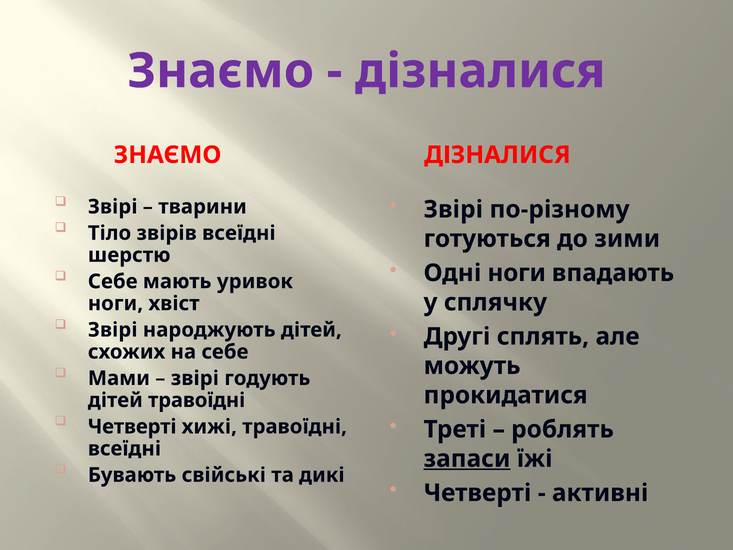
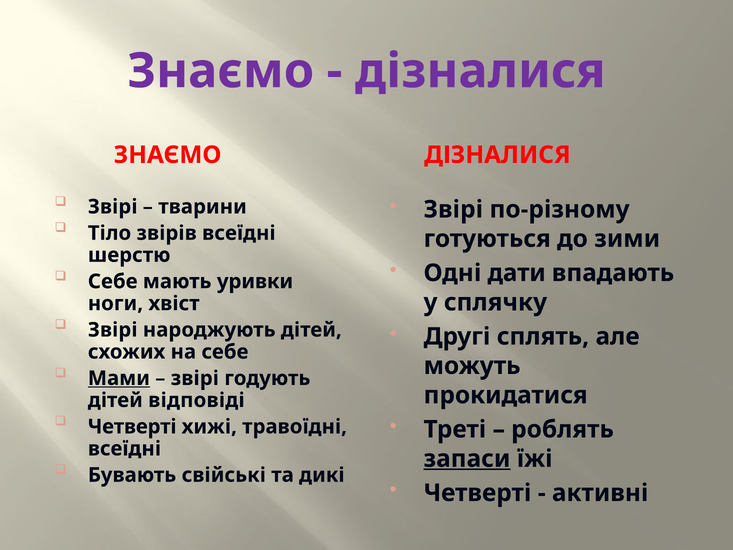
Одні ноги: ноги -> дати
уривок: уривок -> уривки
Мами underline: none -> present
дітей травоїдні: травоїдні -> відповіді
